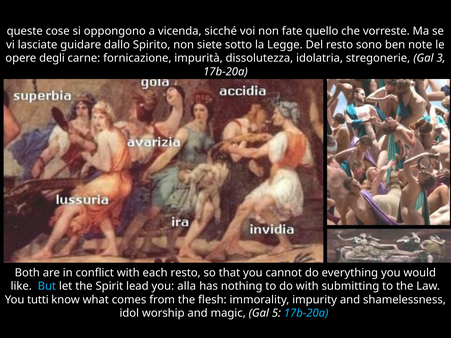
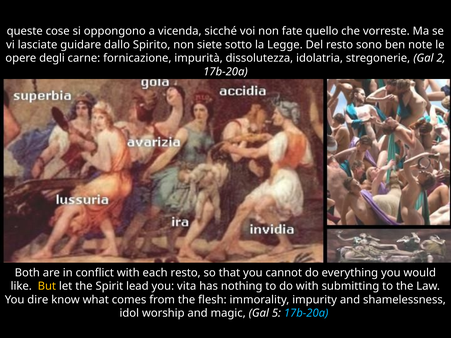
3: 3 -> 2
But colour: light blue -> yellow
alla: alla -> vita
tutti: tutti -> dire
